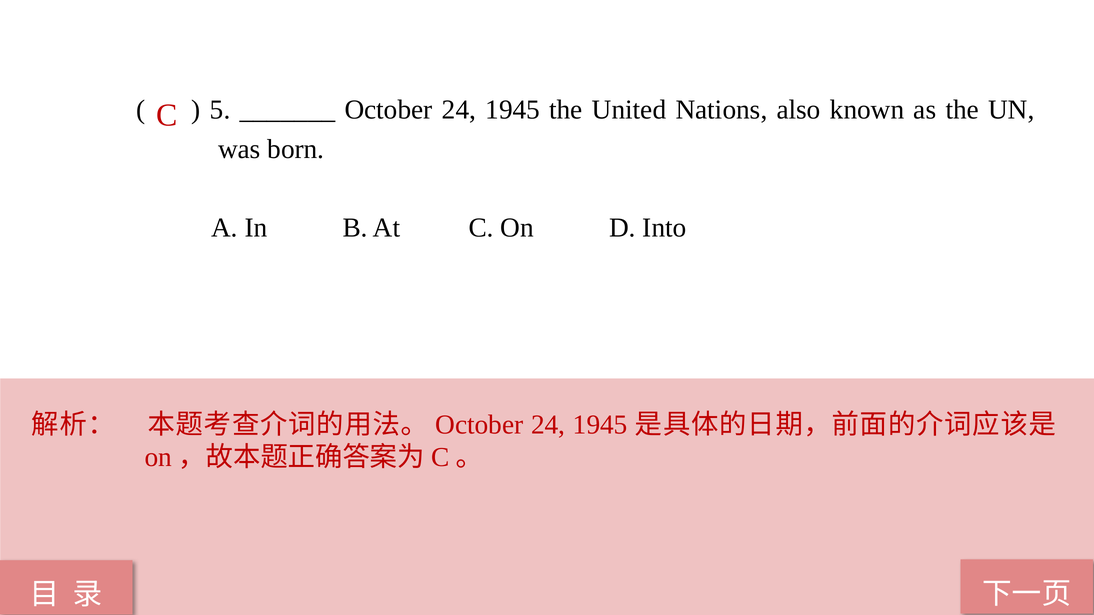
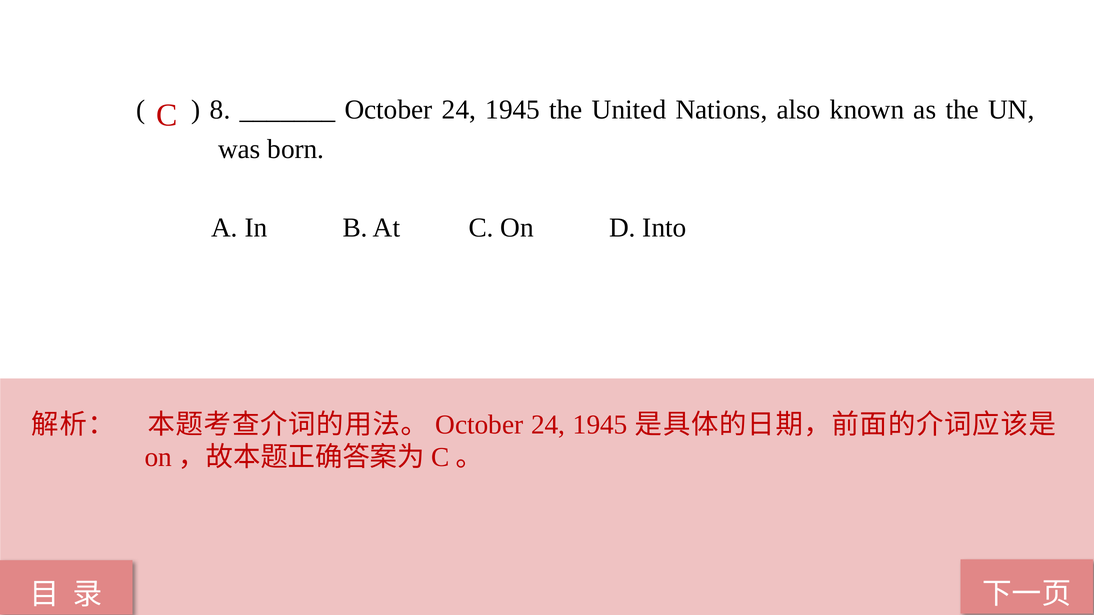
5: 5 -> 8
